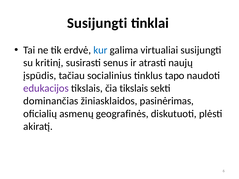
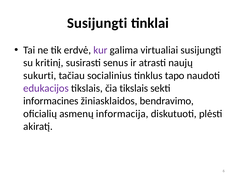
kur colour: blue -> purple
įspūdis: įspūdis -> sukurti
dominančias: dominančias -> informacines
pasinėrimas: pasinėrimas -> bendravimo
geografinės: geografinės -> informacija
